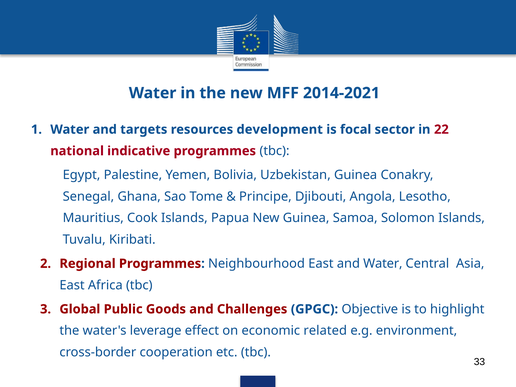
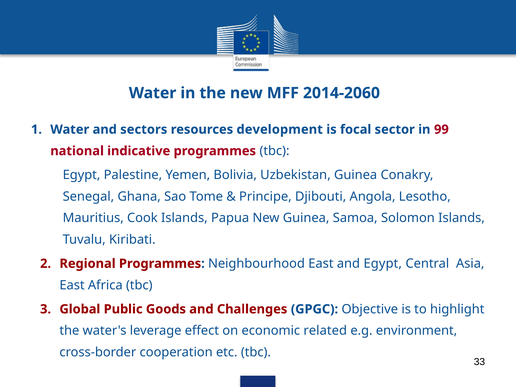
2014-2021: 2014-2021 -> 2014-2060
targets: targets -> sectors
22: 22 -> 99
and Water: Water -> Egypt
